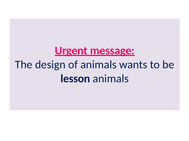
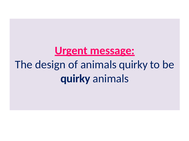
animals wants: wants -> quirky
lesson at (75, 79): lesson -> quirky
